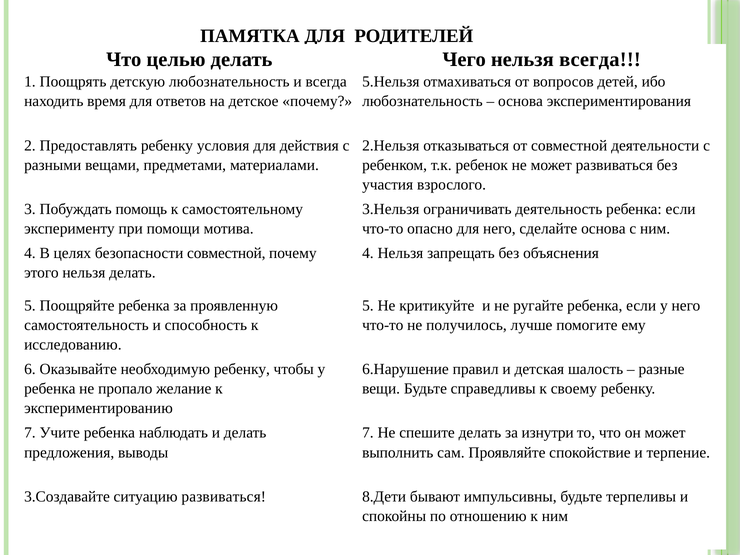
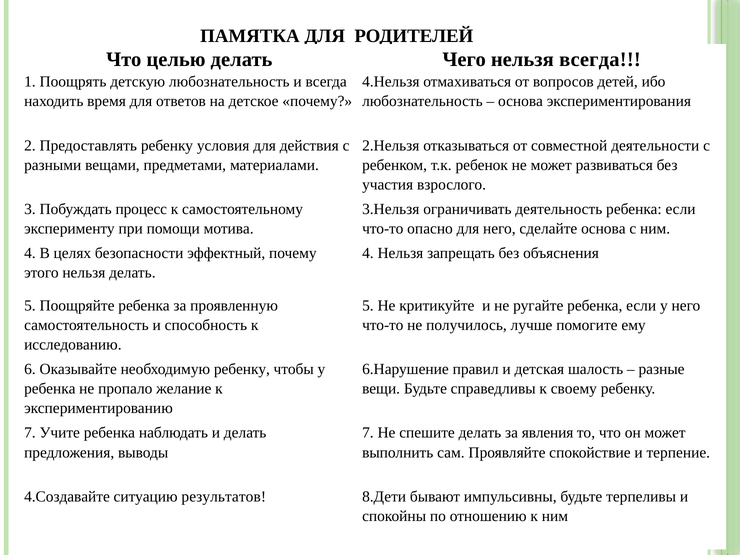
5.Нельзя: 5.Нельзя -> 4.Нельзя
помощь: помощь -> процесс
безопасности совместной: совместной -> эффектный
изнутри: изнутри -> явления
3.Создавайте: 3.Создавайте -> 4.Создавайте
ситуацию развиваться: развиваться -> результатов
